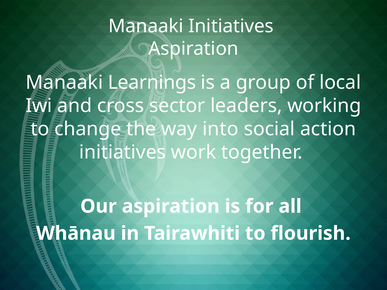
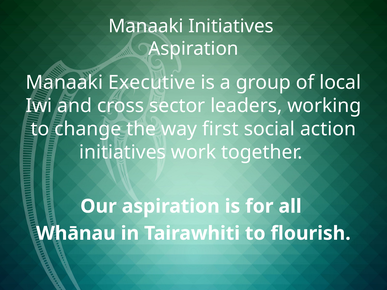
Learnings: Learnings -> Executive
into: into -> first
